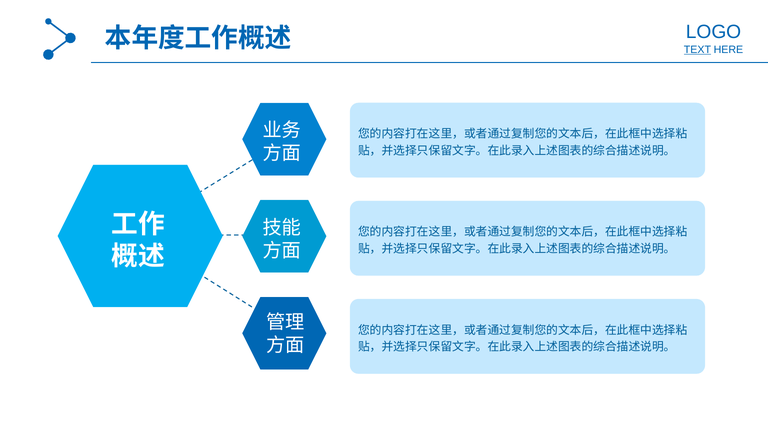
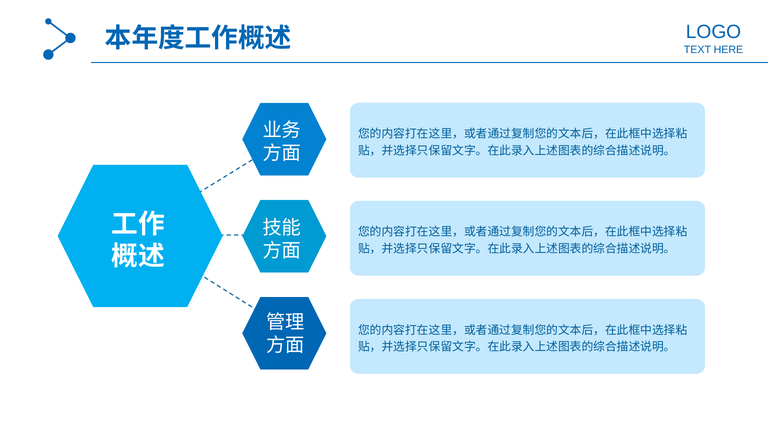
TEXT underline: present -> none
